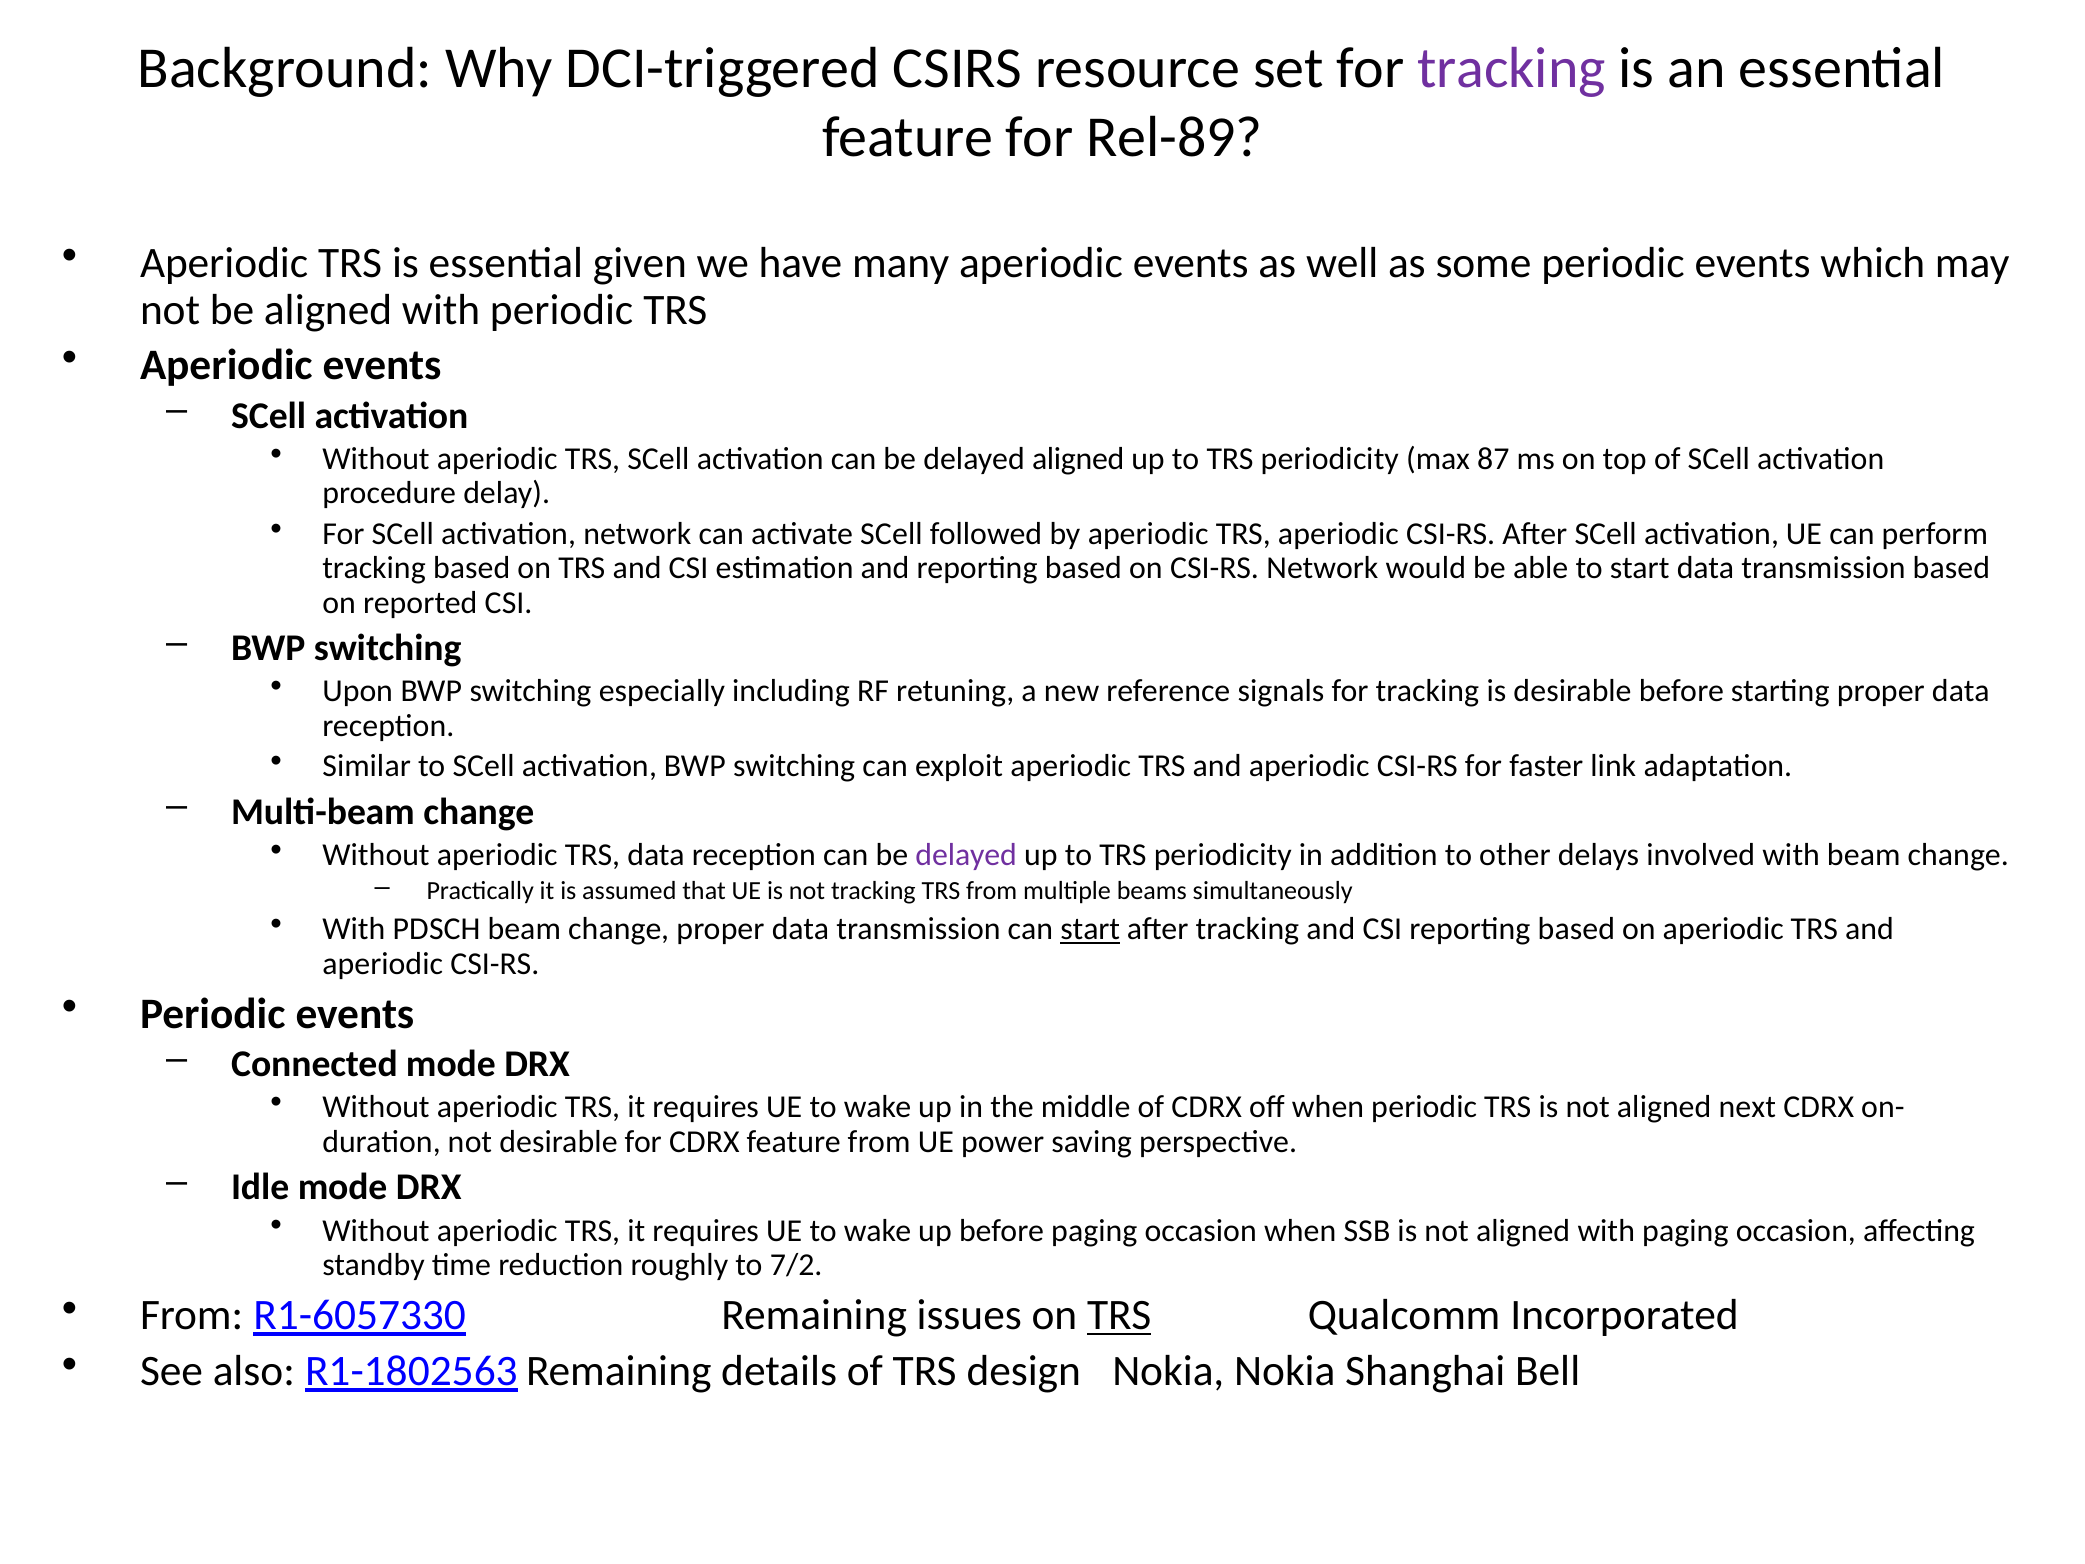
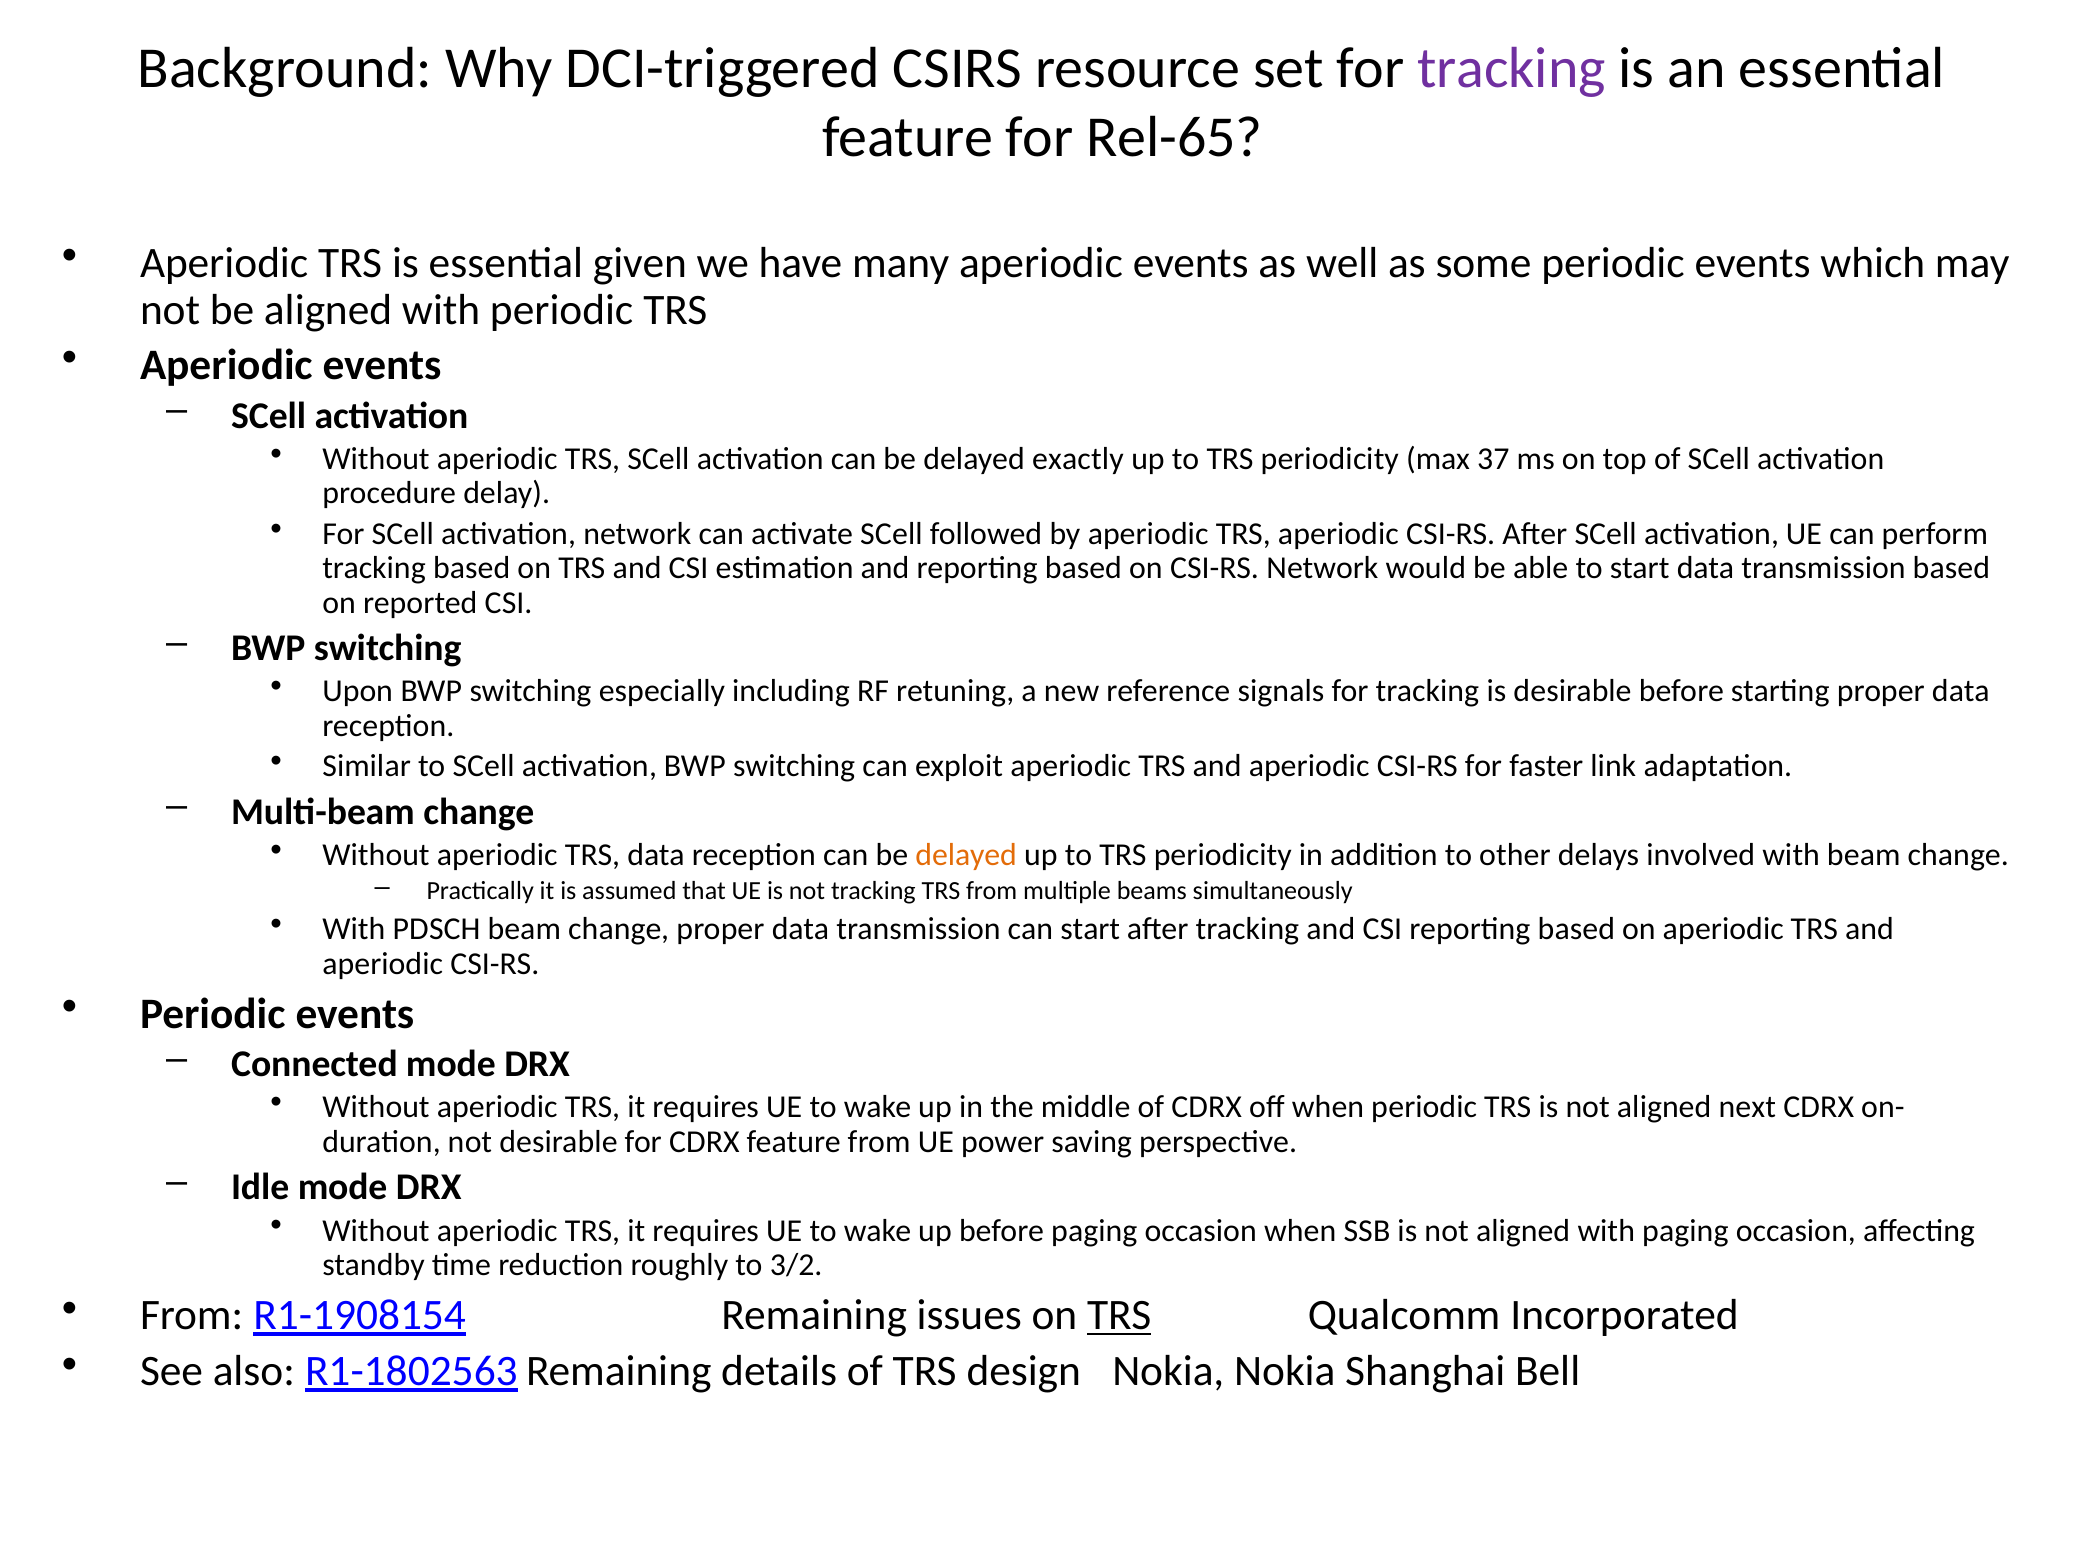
Rel-89: Rel-89 -> Rel-65
delayed aligned: aligned -> exactly
87: 87 -> 37
delayed at (966, 855) colour: purple -> orange
start at (1090, 929) underline: present -> none
7/2: 7/2 -> 3/2
R1-6057330: R1-6057330 -> R1-1908154
